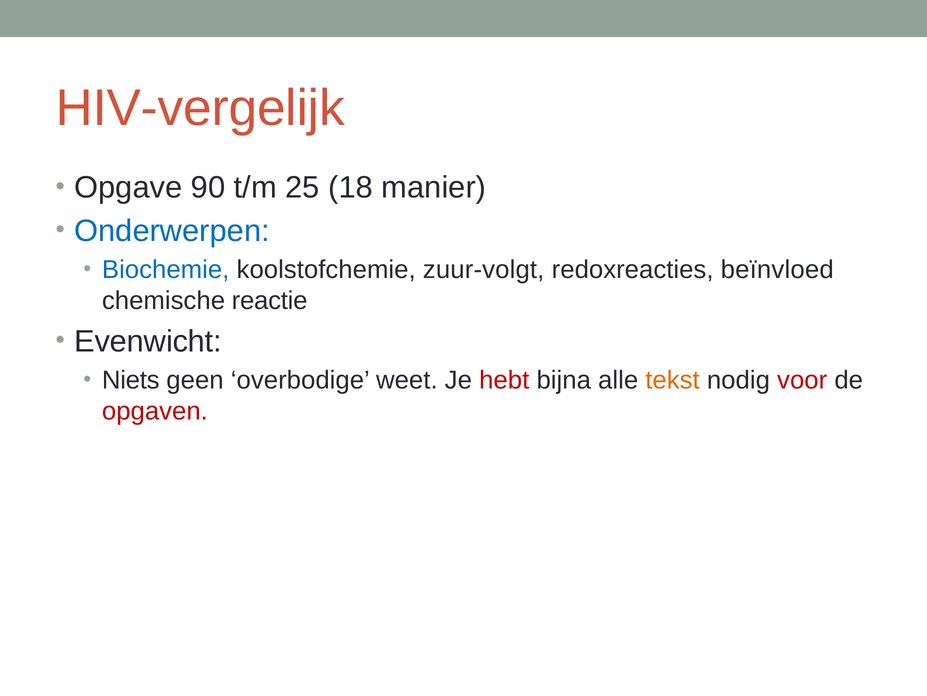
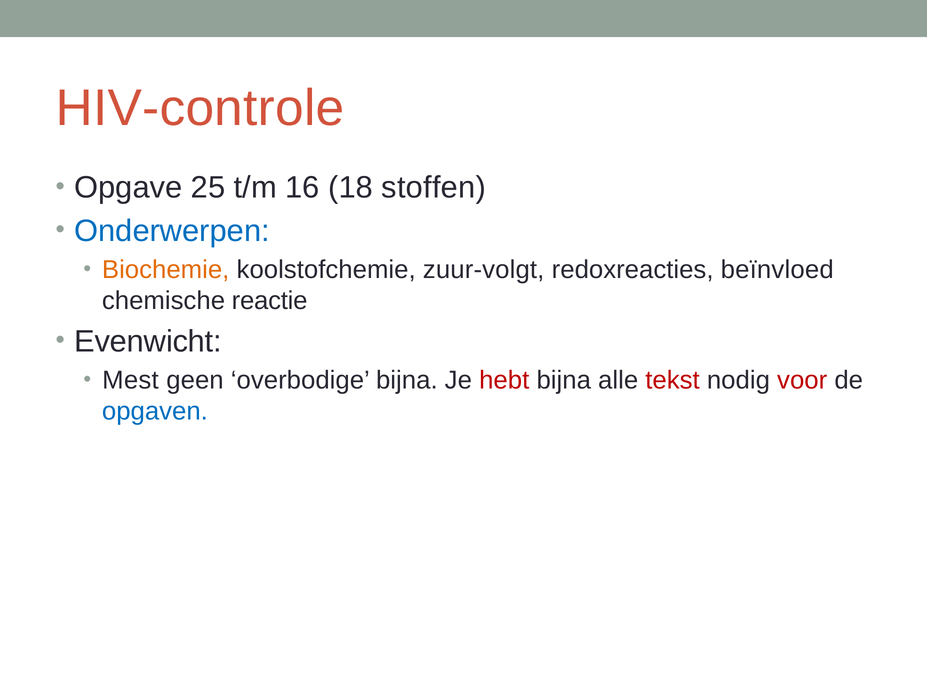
HIV-vergelijk: HIV-vergelijk -> HIV-controle
90: 90 -> 25
25: 25 -> 16
manier: manier -> stoffen
Biochemie colour: blue -> orange
Niets: Niets -> Mest
overbodige weet: weet -> bijna
tekst colour: orange -> red
opgaven colour: red -> blue
